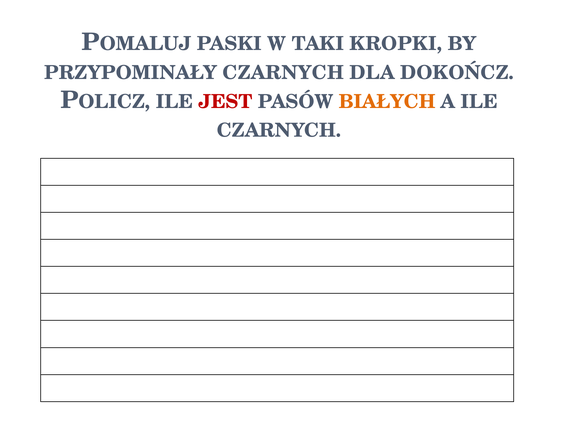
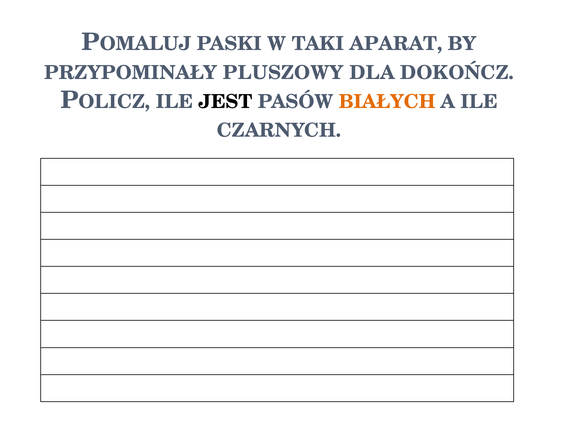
KROPKI: KROPKI -> APARAT
PRZYPOMINAŁY CZARNYCH: CZARNYCH -> PLUSZOWY
JEST colour: red -> black
